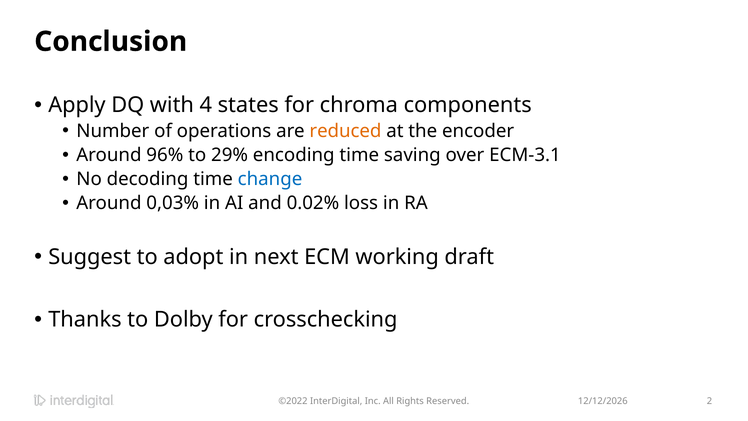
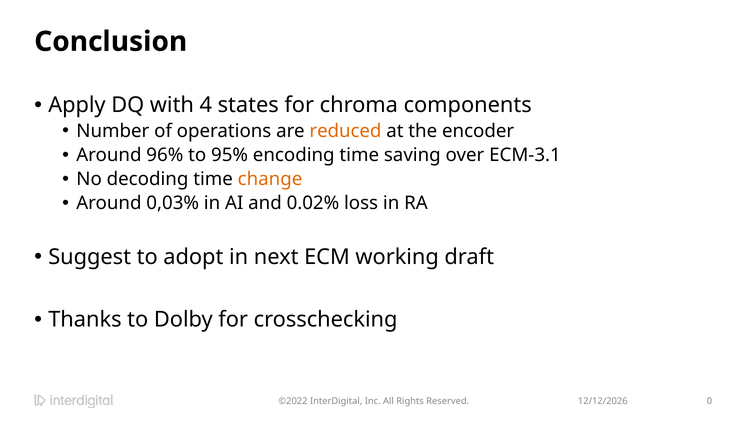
29%: 29% -> 95%
change colour: blue -> orange
2: 2 -> 0
